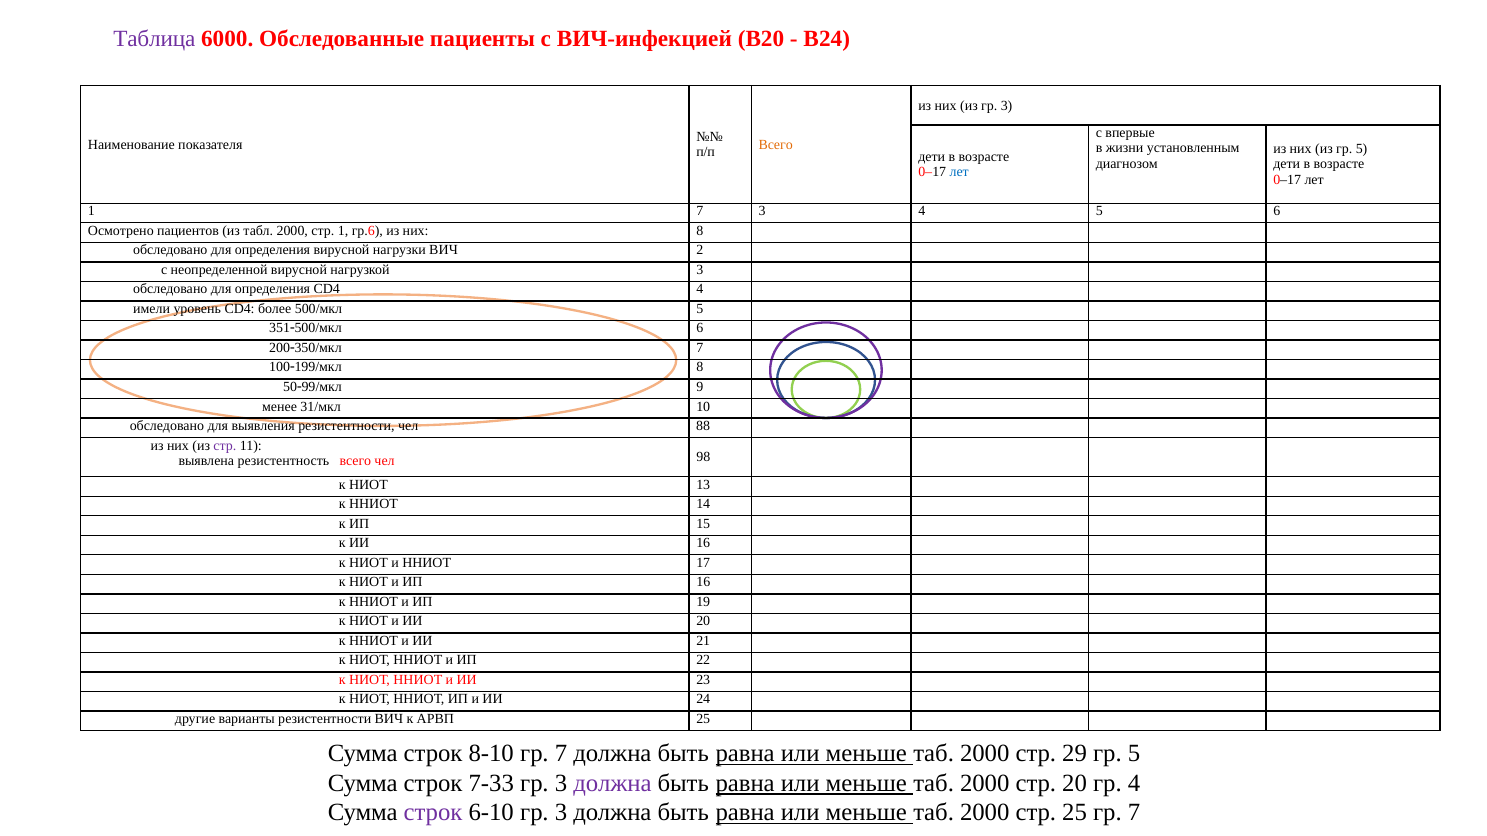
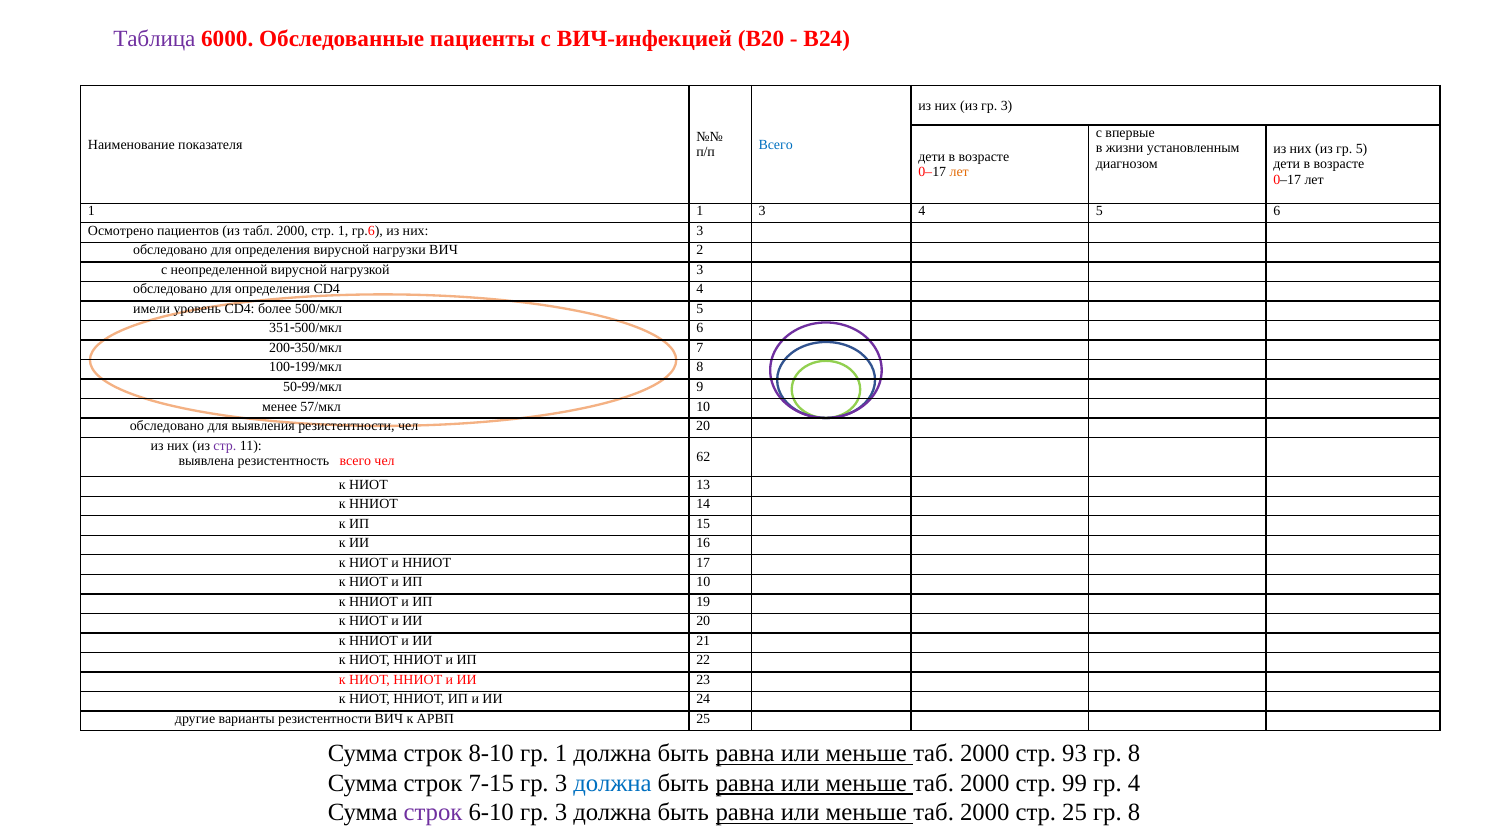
Всего at (776, 145) colour: orange -> blue
лет at (959, 172) colour: blue -> orange
1 7: 7 -> 1
них 8: 8 -> 3
31/мкл: 31/мкл -> 57/мкл
чел 88: 88 -> 20
98: 98 -> 62
ИП 16: 16 -> 10
8-10 гр 7: 7 -> 1
29: 29 -> 93
5 at (1134, 754): 5 -> 8
7-33: 7-33 -> 7-15
должна at (612, 783) colour: purple -> blue
стр 20: 20 -> 99
25 гр 7: 7 -> 8
